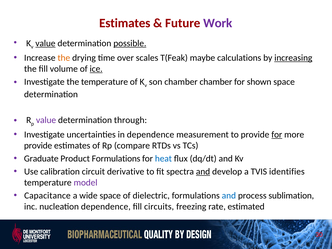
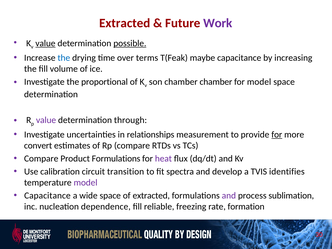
Estimates at (125, 23): Estimates -> Extracted
the at (64, 58) colour: orange -> blue
scales: scales -> terms
maybe calculations: calculations -> capacitance
increasing underline: present -> none
ice underline: present -> none
the temperature: temperature -> proportional
for shown: shown -> model
in dependence: dependence -> relationships
provide at (38, 146): provide -> convert
Graduate at (41, 159): Graduate -> Compare
heat colour: blue -> purple
derivative: derivative -> transition
and at (203, 172) underline: present -> none
of dielectric: dielectric -> extracted
and at (229, 196) colour: blue -> purple
circuits: circuits -> reliable
estimated: estimated -> formation
